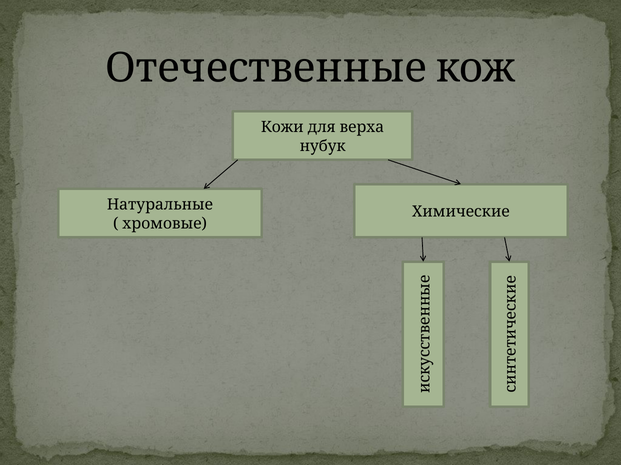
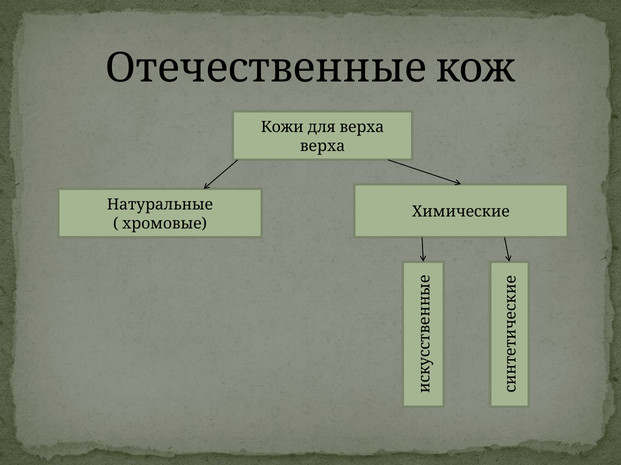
нубук at (323, 146): нубук -> верха
